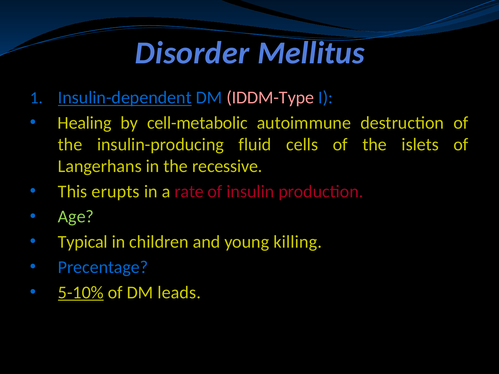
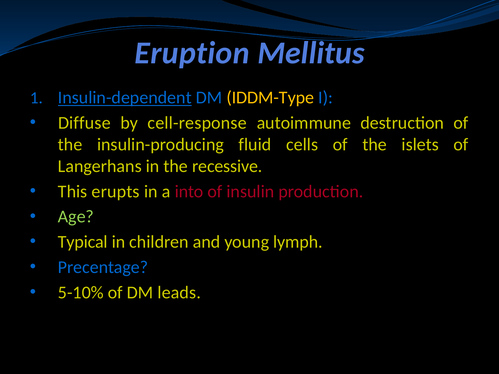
Disorder: Disorder -> Eruption
IDDM-Type colour: pink -> yellow
Healing: Healing -> Diffuse
cell-metabolic: cell-metabolic -> cell-response
rate: rate -> into
killing: killing -> lymph
5-10% underline: present -> none
